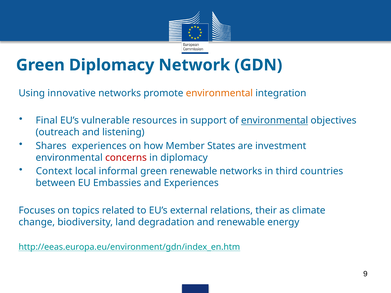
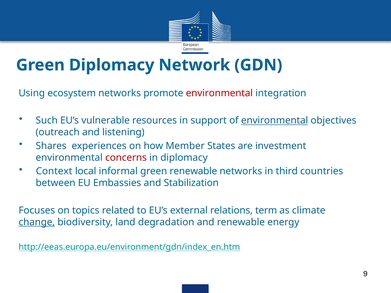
innovative: innovative -> ecosystem
environmental at (219, 93) colour: orange -> red
Final: Final -> Such
and Experiences: Experiences -> Stabilization
their: their -> term
change underline: none -> present
